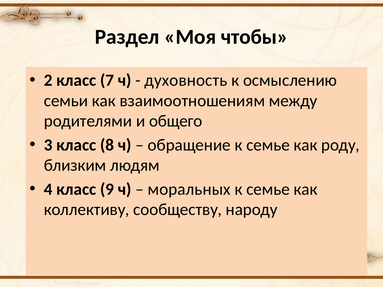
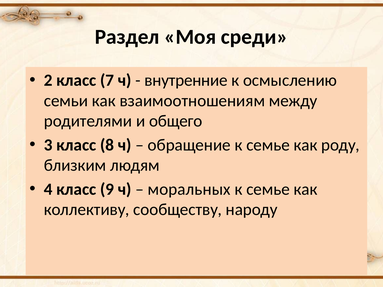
чтобы: чтобы -> среди
духовность: духовность -> внутренние
